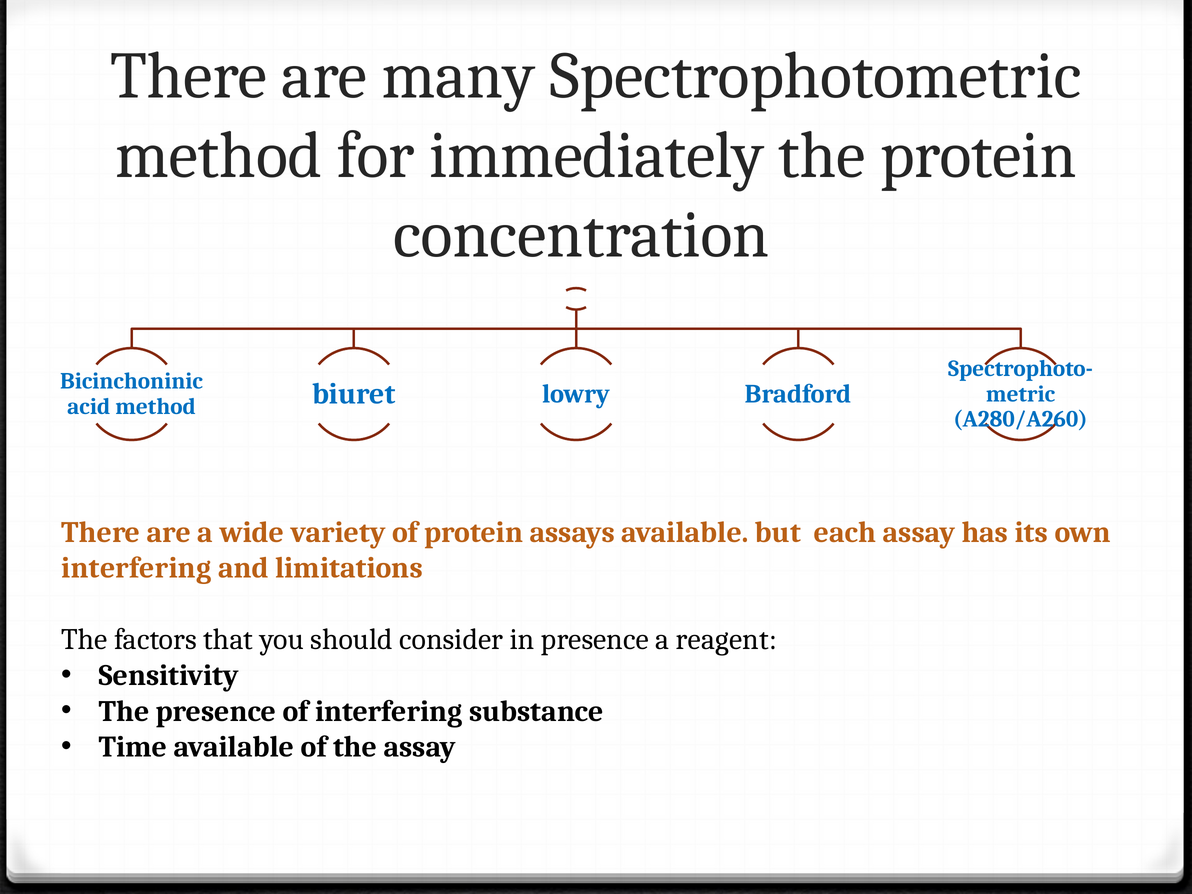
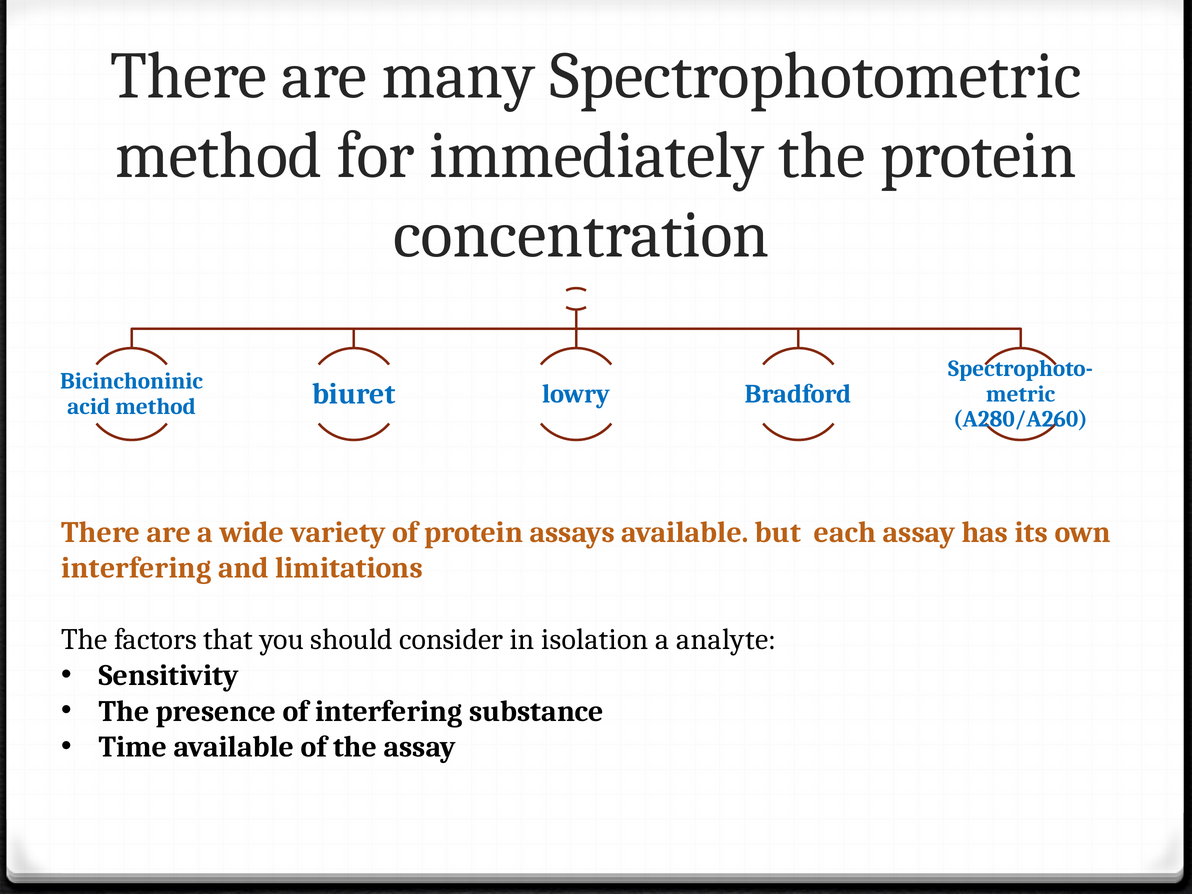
in presence: presence -> isolation
reagent: reagent -> analyte
